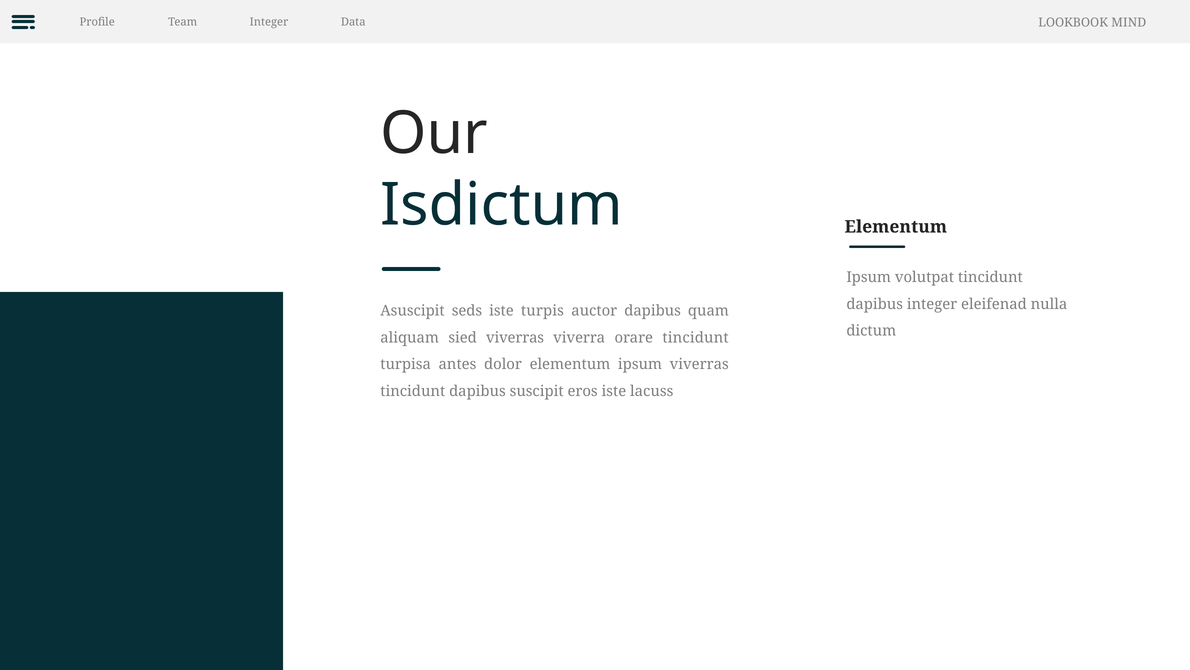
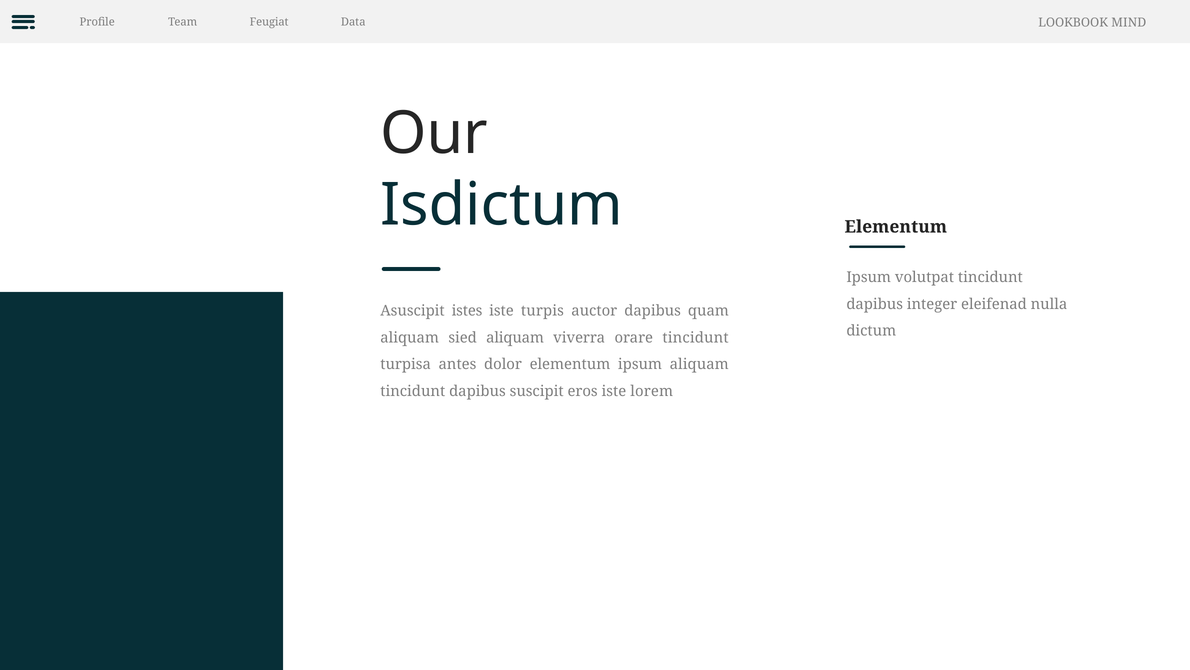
Team Integer: Integer -> Feugiat
seds: seds -> istes
sied viverras: viverras -> aliquam
ipsum viverras: viverras -> aliquam
lacuss: lacuss -> lorem
